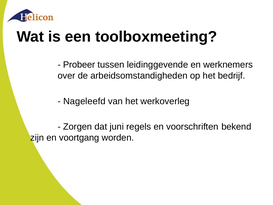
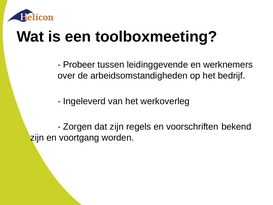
Nageleefd: Nageleefd -> Ingeleverd
dat juni: juni -> zijn
